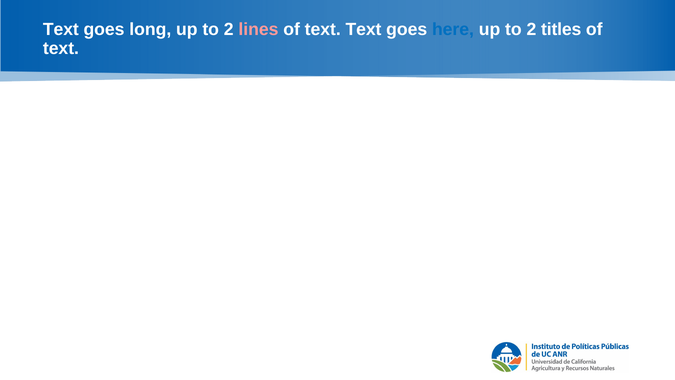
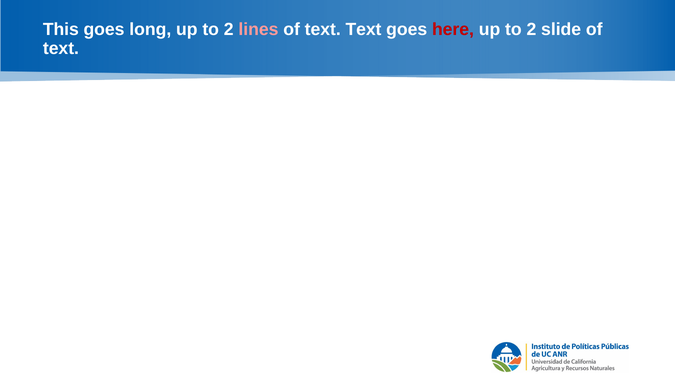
Text at (61, 29): Text -> This
here colour: blue -> red
titles: titles -> slide
